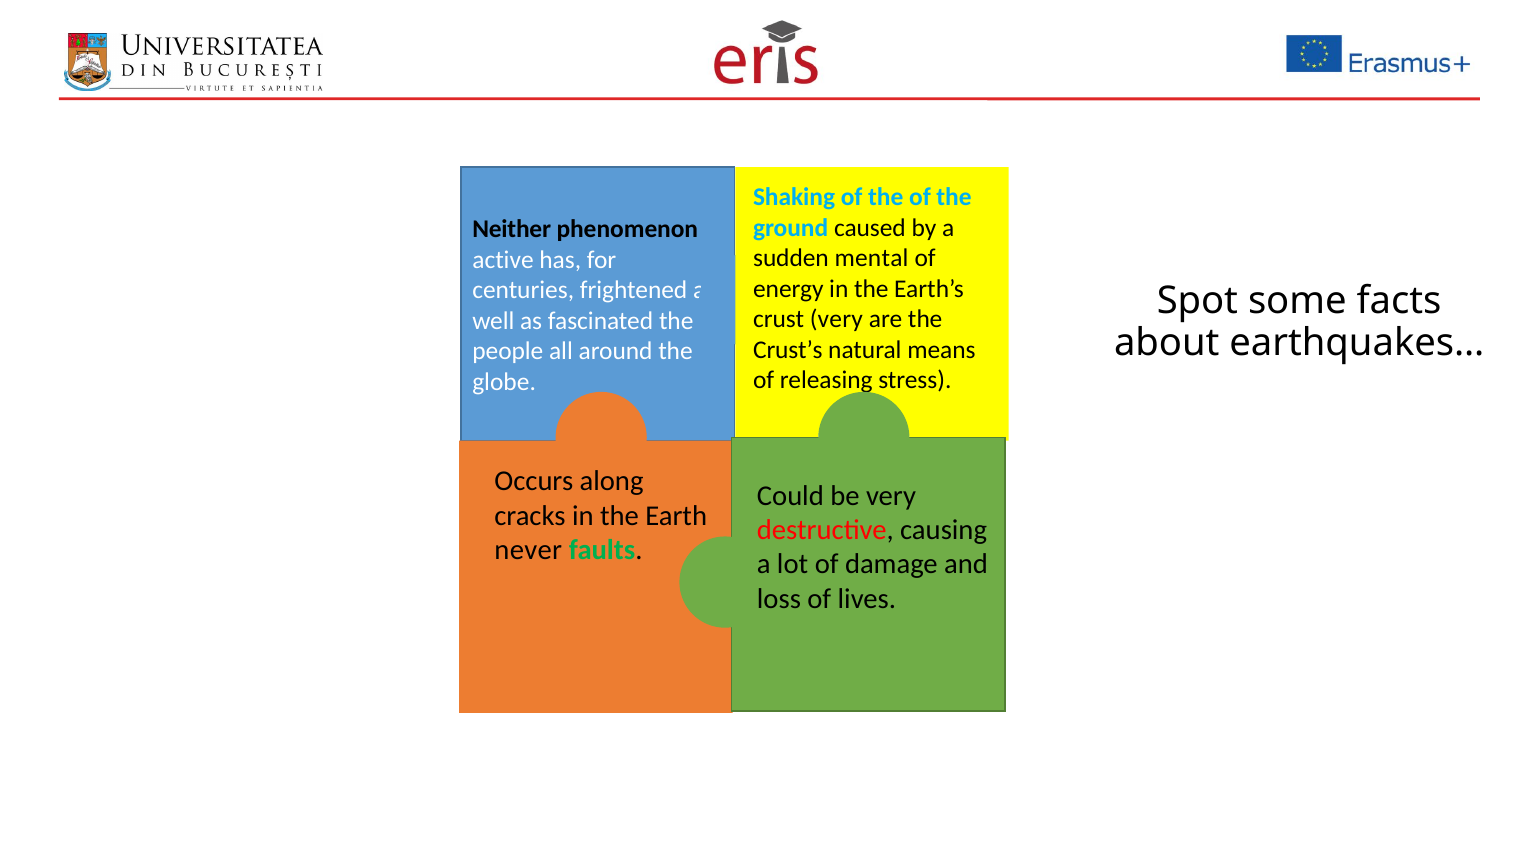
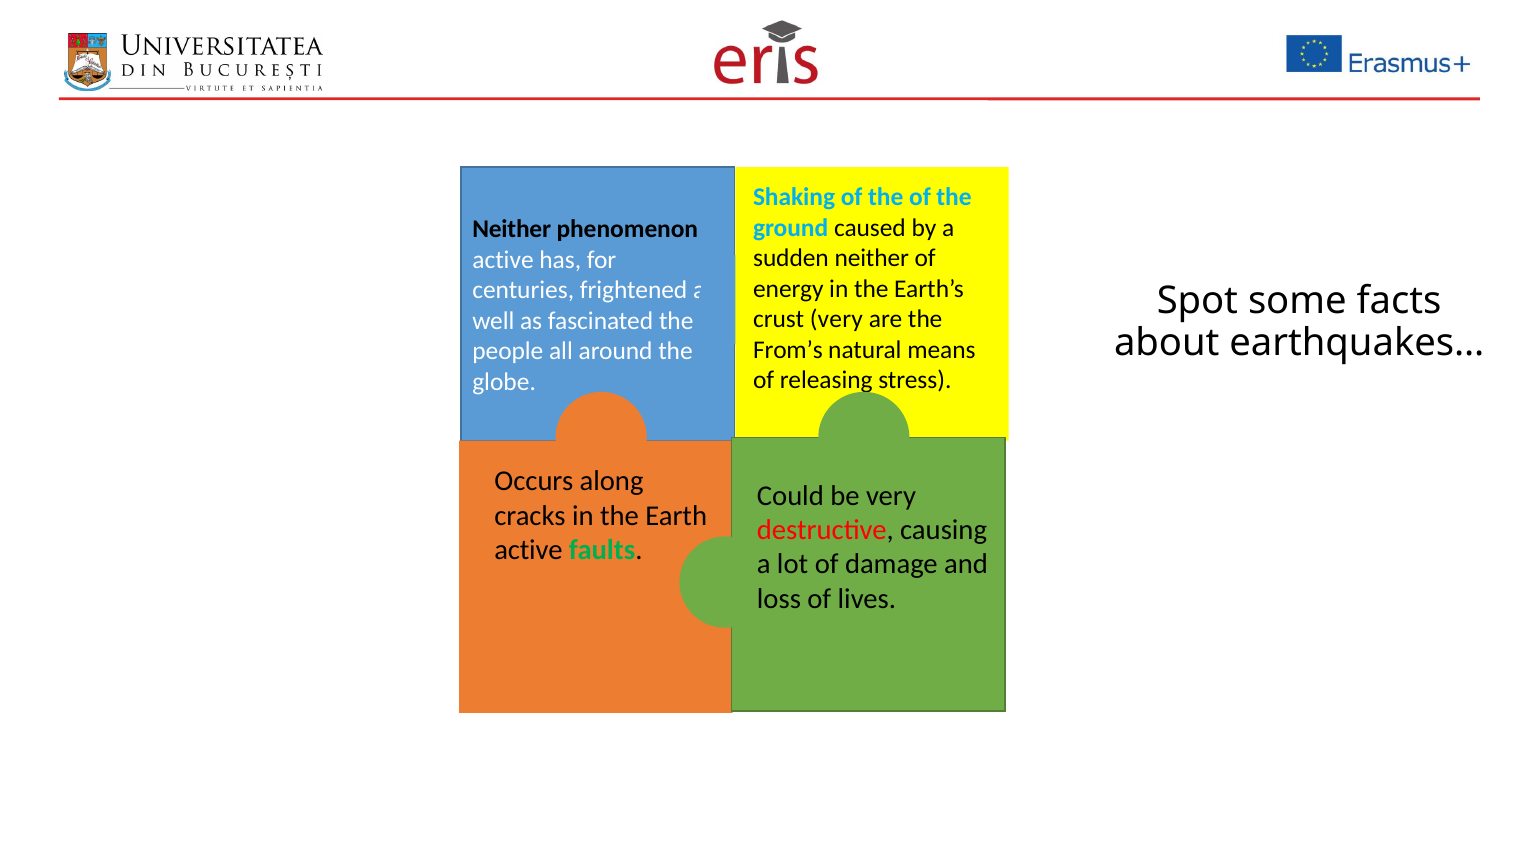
sudden mental: mental -> neither
Crust’s: Crust’s -> From’s
never at (528, 550): never -> active
